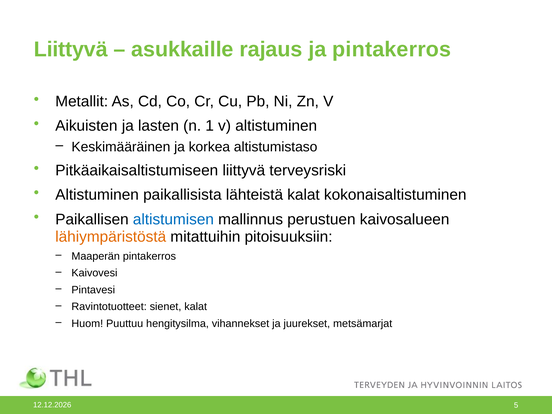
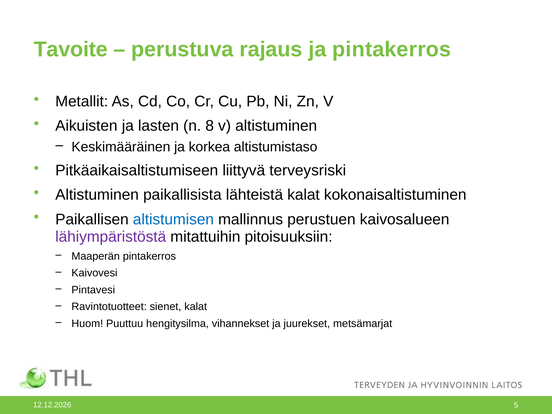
Liittyvä at (71, 49): Liittyvä -> Tavoite
asukkaille: asukkaille -> perustuva
1: 1 -> 8
lähiympäristöstä colour: orange -> purple
